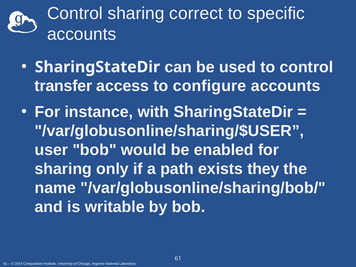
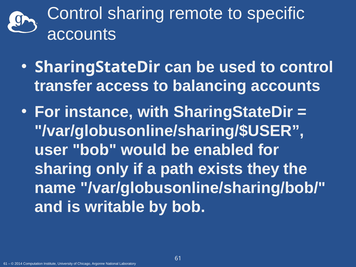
correct: correct -> remote
configure: configure -> balancing
